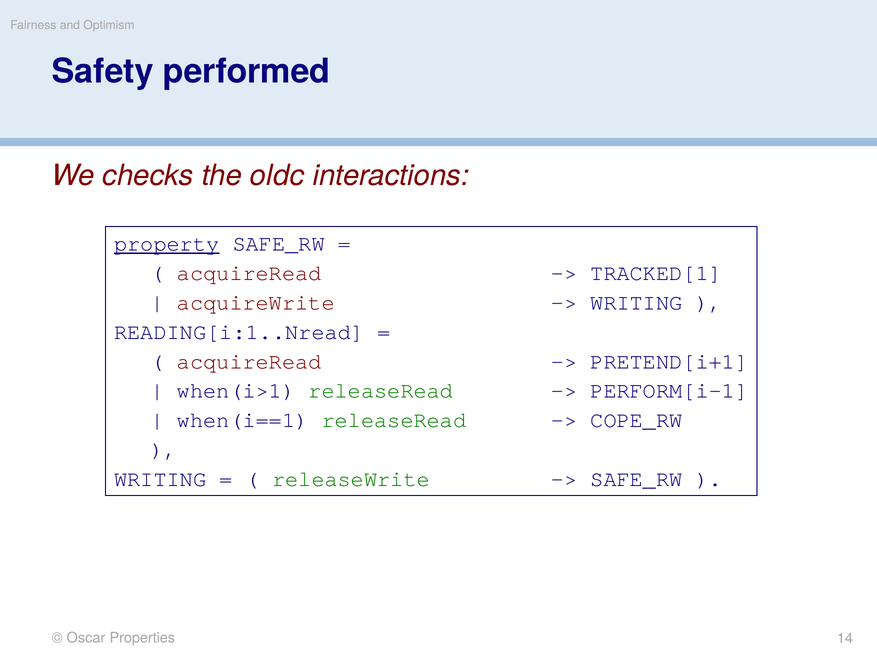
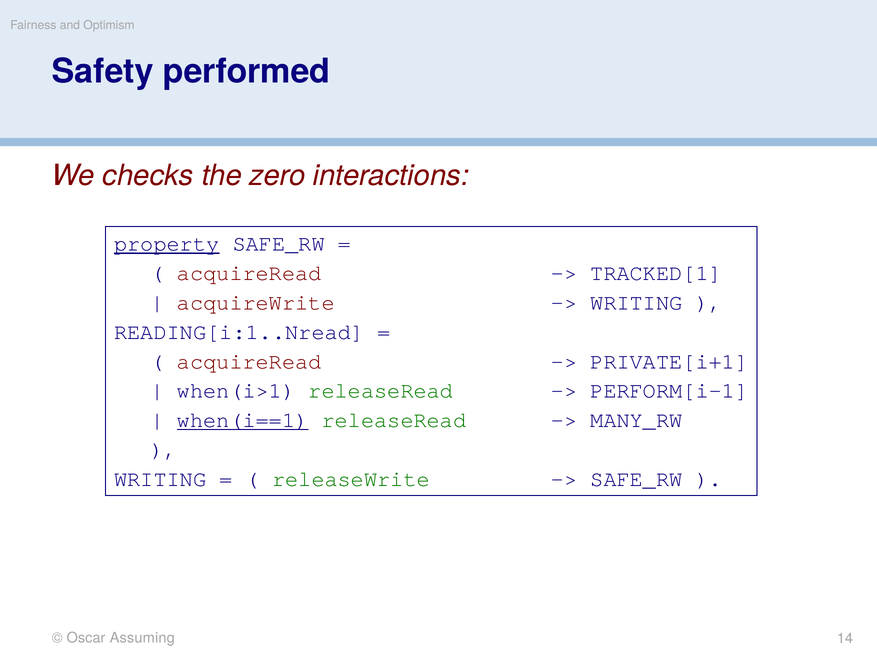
oldc: oldc -> zero
PRETEND[i+1: PRETEND[i+1 -> PRIVATE[i+1
when(i==1 underline: none -> present
COPE_RW: COPE_RW -> MANY_RW
Properties: Properties -> Assuming
